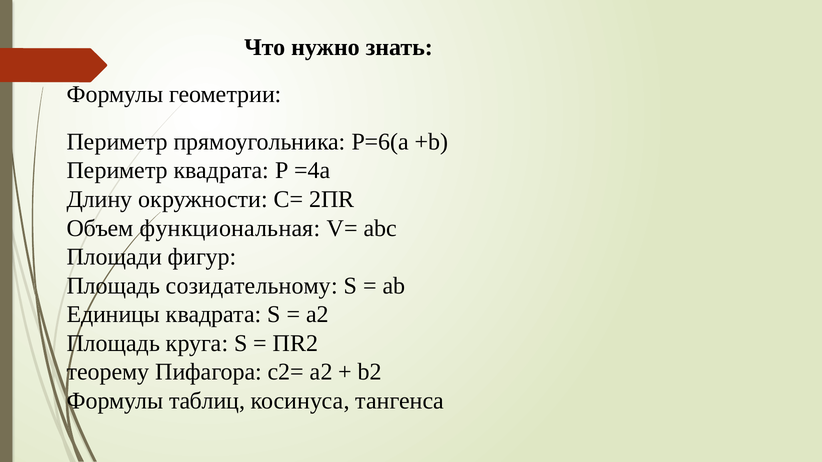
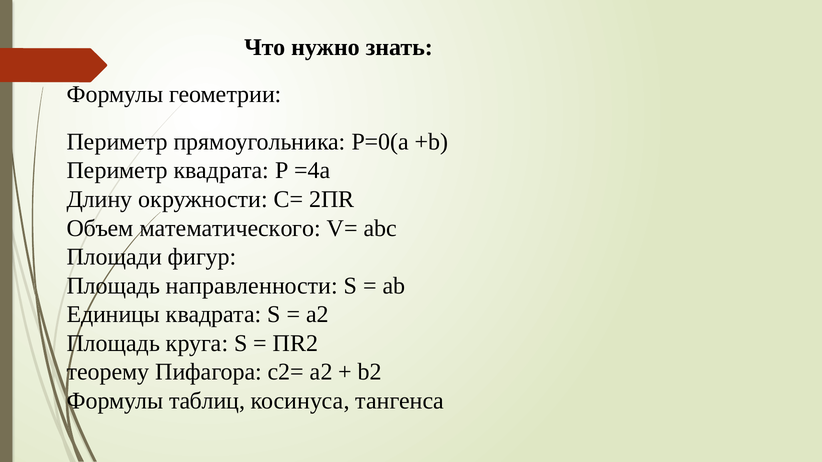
Р=6(а: Р=6(а -> Р=0(а
функциональная: функциональная -> математического
созидательному: созидательному -> направленности
